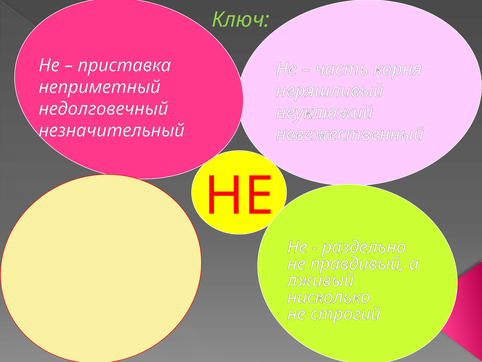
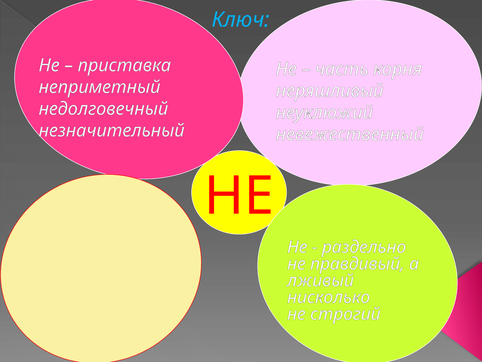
Ключ colour: light green -> light blue
